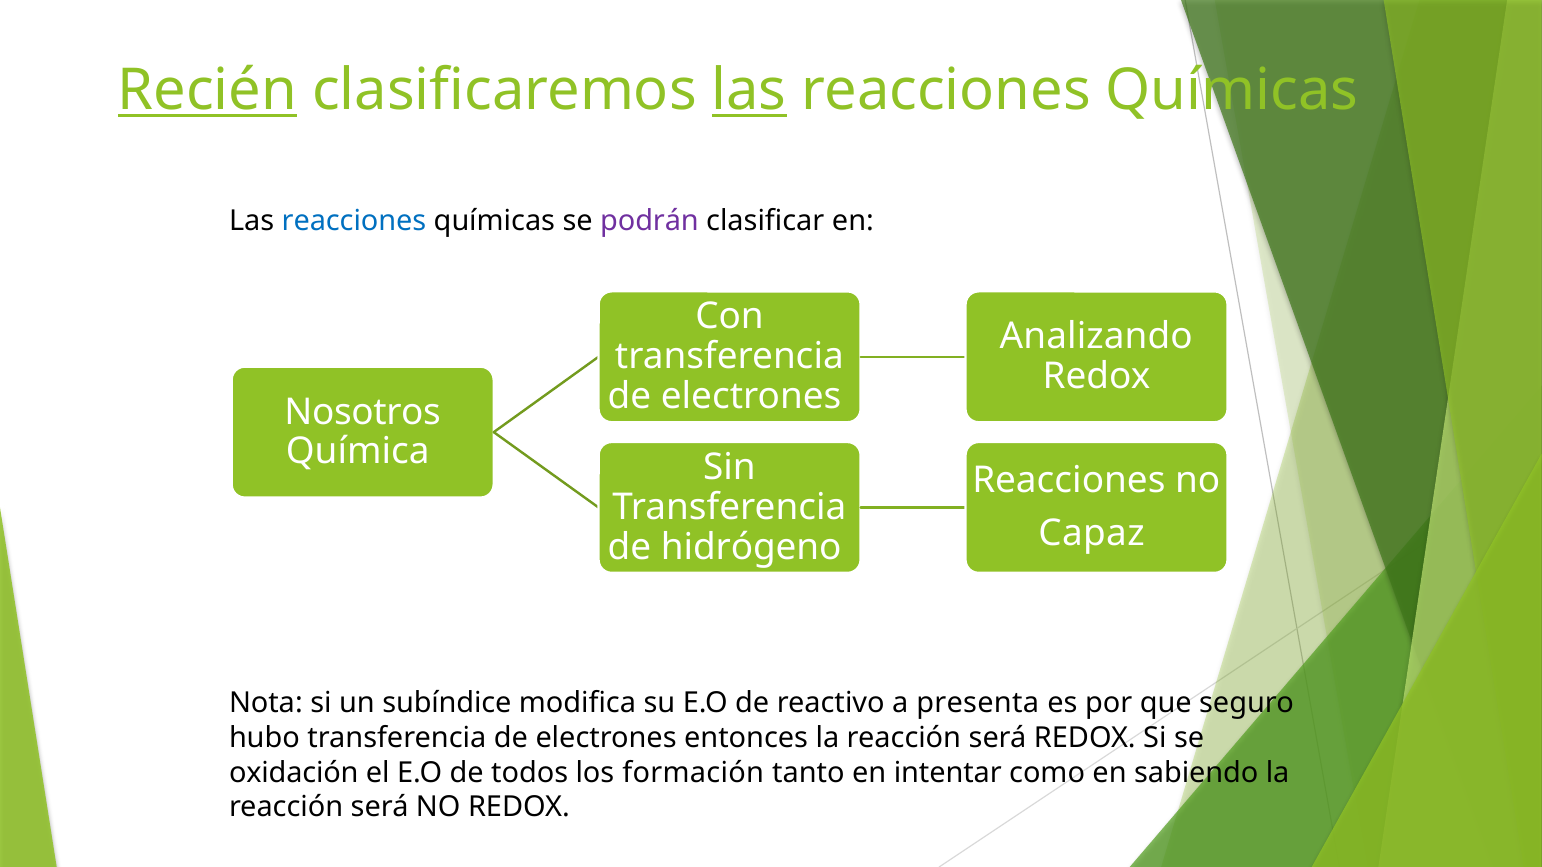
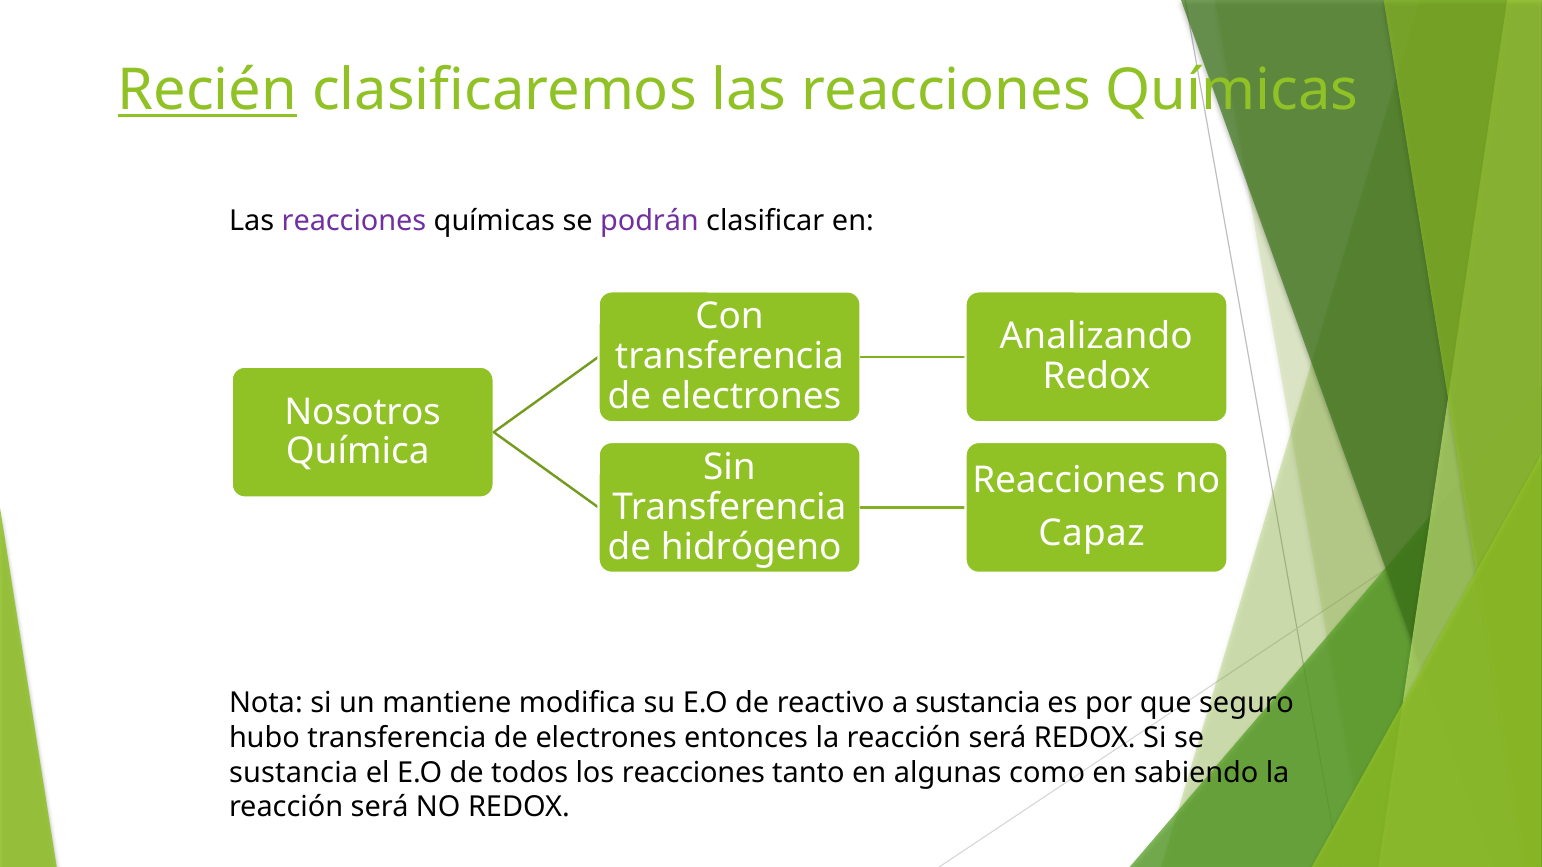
las at (749, 91) underline: present -> none
reacciones at (354, 221) colour: blue -> purple
subíndice: subíndice -> mantiene
a presenta: presenta -> sustancia
oxidación at (294, 773): oxidación -> sustancia
los formación: formación -> reacciones
intentar: intentar -> algunas
